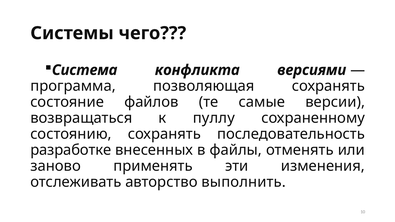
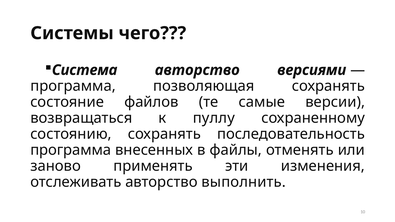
Система конфликта: конфликта -> авторство
разработке at (71, 150): разработке -> программа
